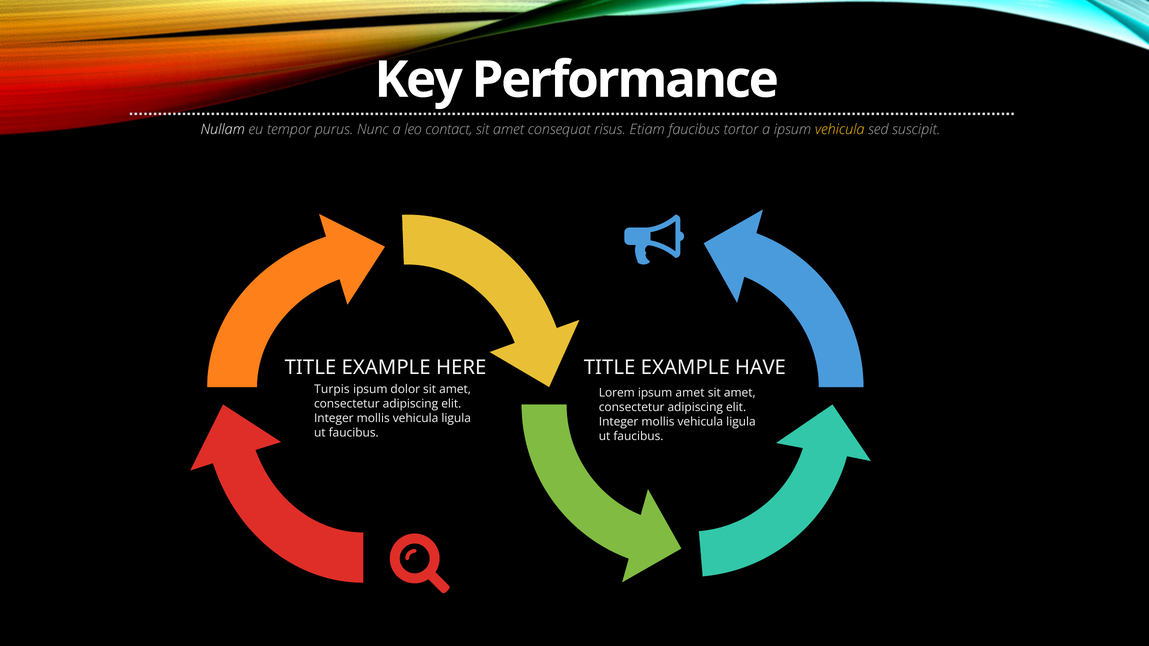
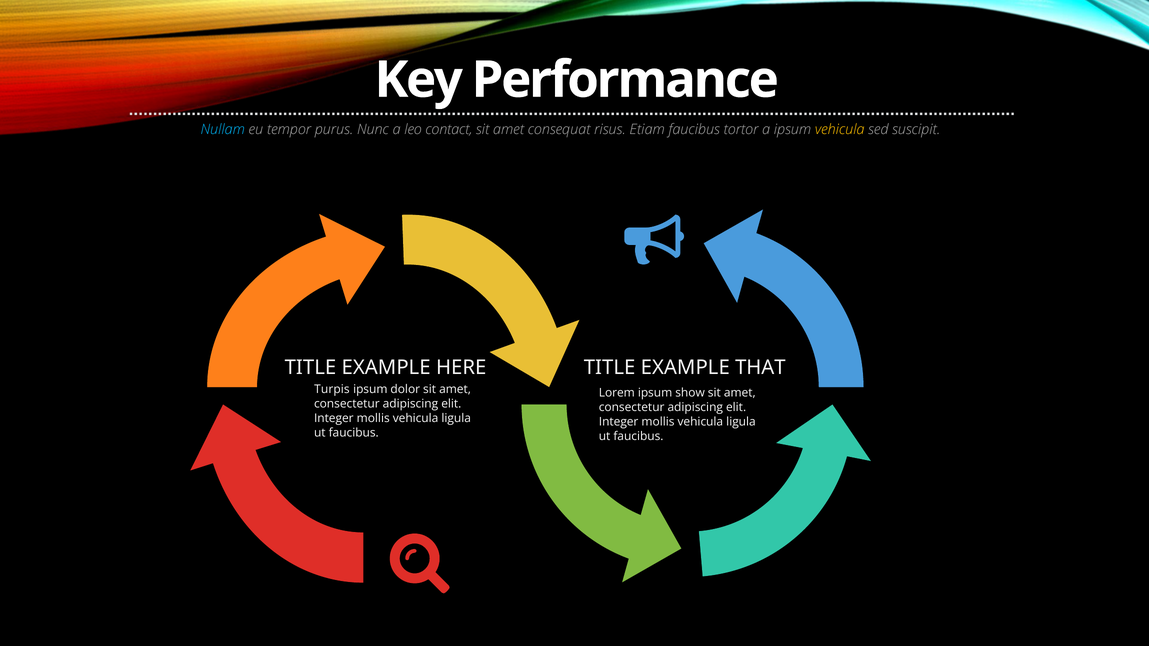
Nullam colour: white -> light blue
HAVE: HAVE -> THAT
ipsum amet: amet -> show
